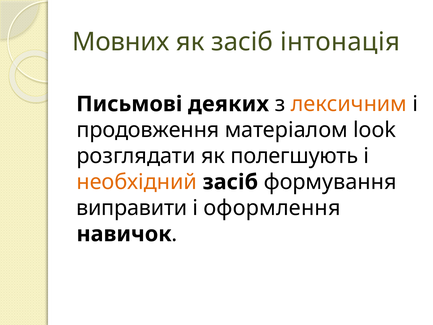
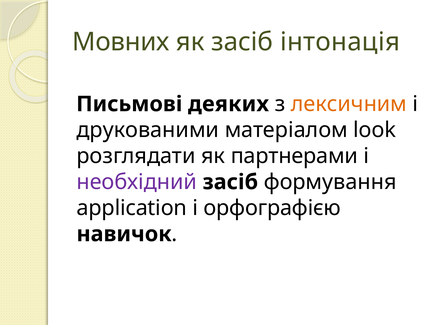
продовження: продовження -> друкованими
полегшують: полегшують -> партнерами
необхідний colour: orange -> purple
виправити: виправити -> application
оформлення: оформлення -> орфографією
